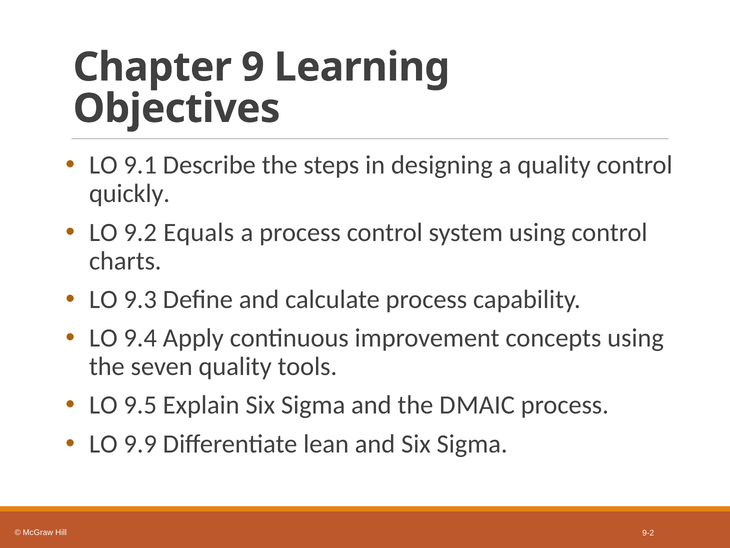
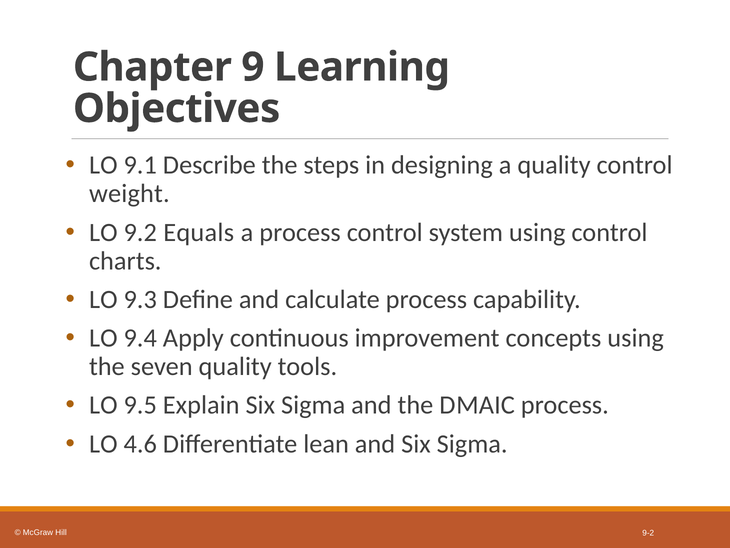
quickly: quickly -> weight
9.9: 9.9 -> 4.6
